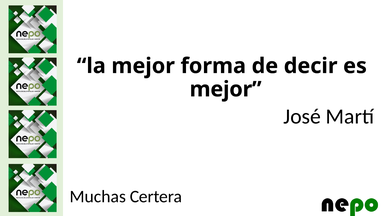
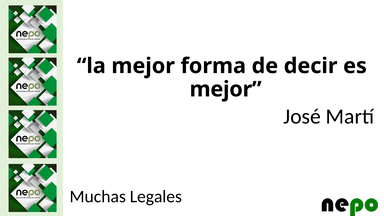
Certera: Certera -> Legales
